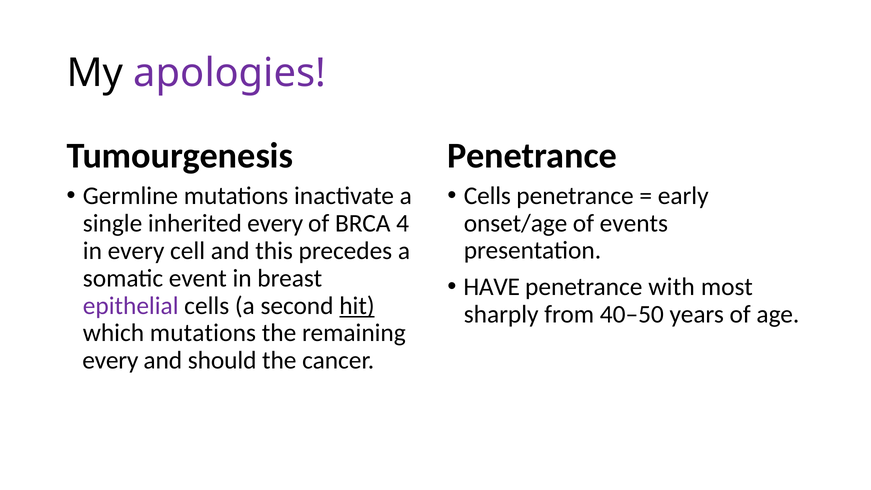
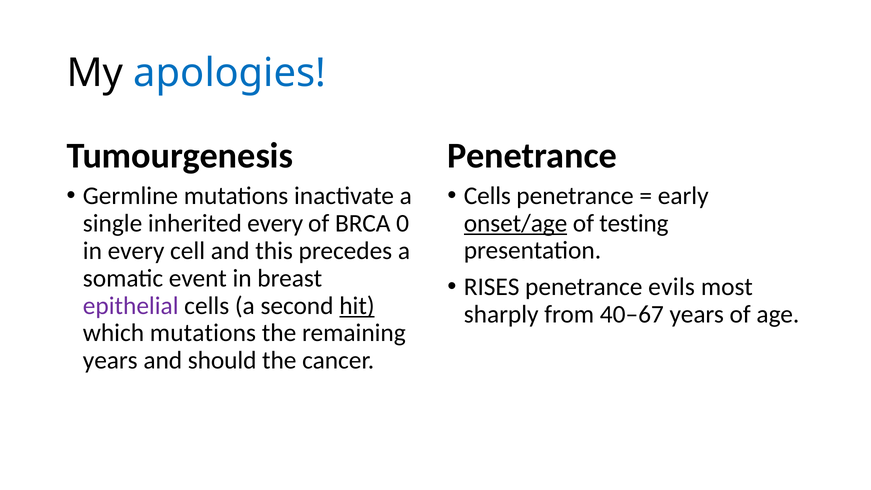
apologies colour: purple -> blue
onset/age underline: none -> present
events: events -> testing
4: 4 -> 0
HAVE: HAVE -> RISES
with: with -> evils
40–50: 40–50 -> 40–67
every at (110, 360): every -> years
